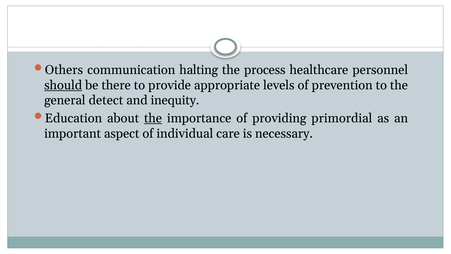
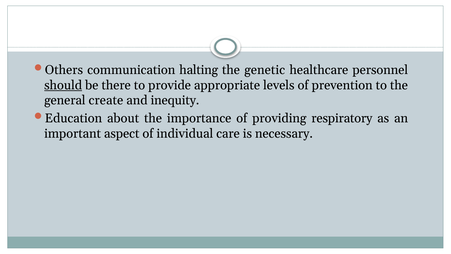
process: process -> genetic
detect: detect -> create
the at (153, 118) underline: present -> none
primordial: primordial -> respiratory
